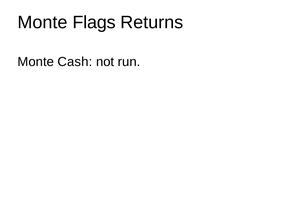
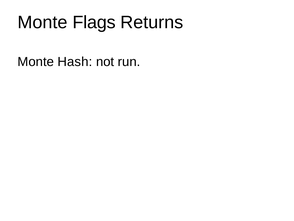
Cash: Cash -> Hash
